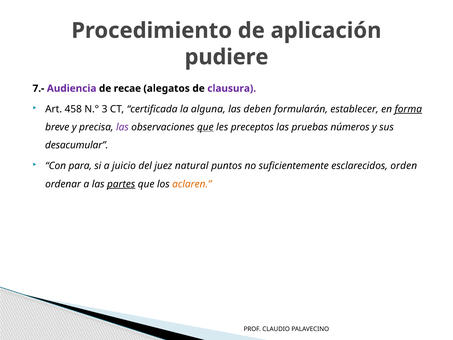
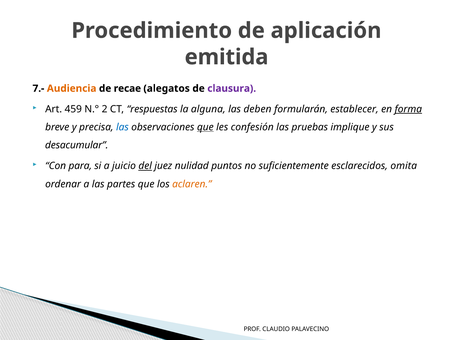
pudiere: pudiere -> emitida
Audiencia colour: purple -> orange
458: 458 -> 459
3: 3 -> 2
certificada: certificada -> respuestas
las at (122, 127) colour: purple -> blue
preceptos: preceptos -> confesión
números: números -> implique
del underline: none -> present
natural: natural -> nulidad
orden: orden -> omita
partes underline: present -> none
